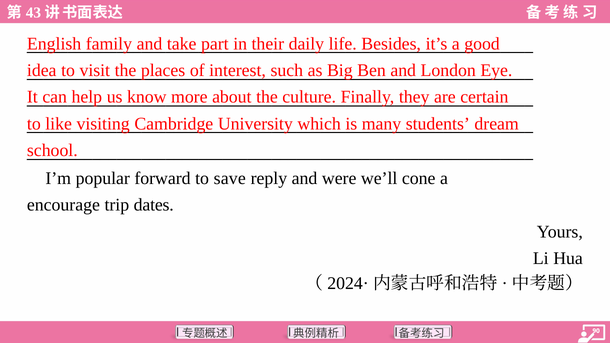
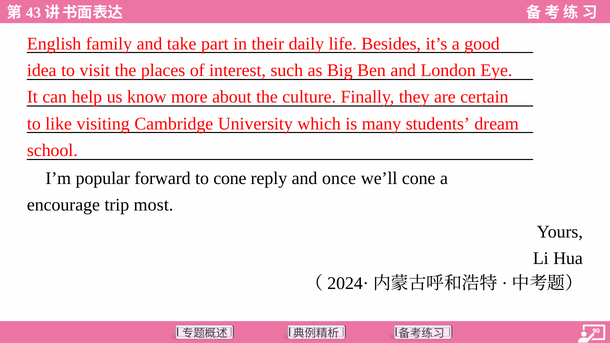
to save: save -> cone
were: were -> once
dates: dates -> most
